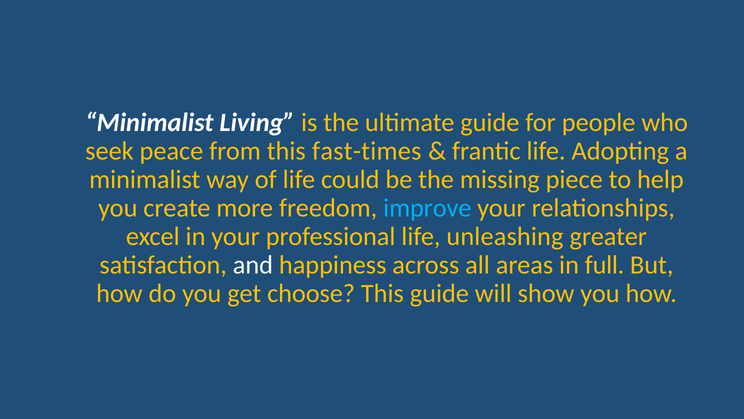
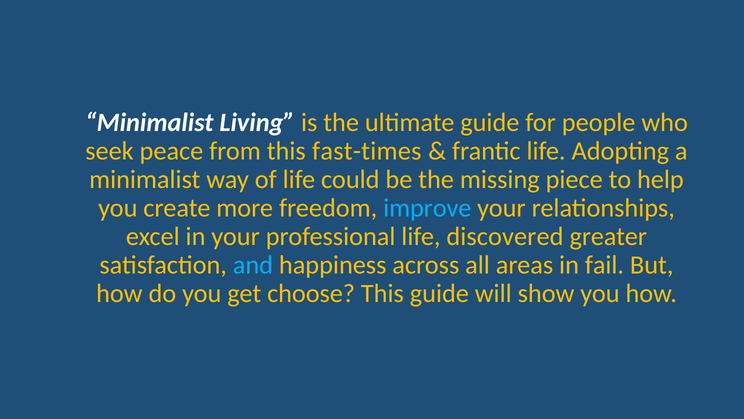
unleashing: unleashing -> discovered
and colour: white -> light blue
full: full -> fail
